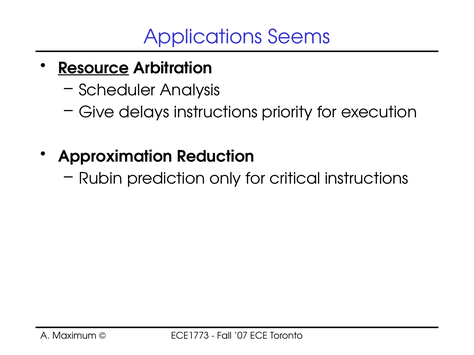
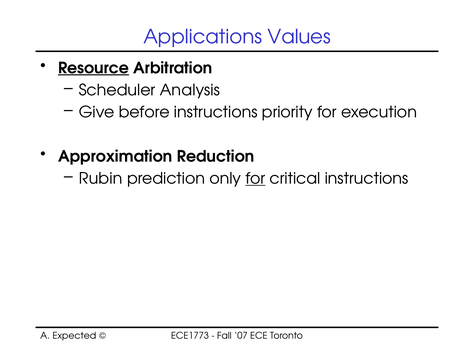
Seems: Seems -> Values
delays: delays -> before
for at (255, 179) underline: none -> present
Maximum: Maximum -> Expected
